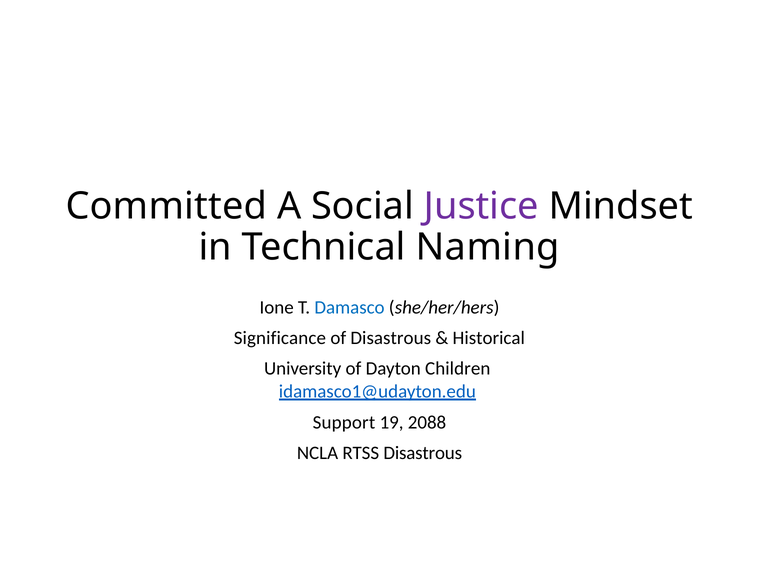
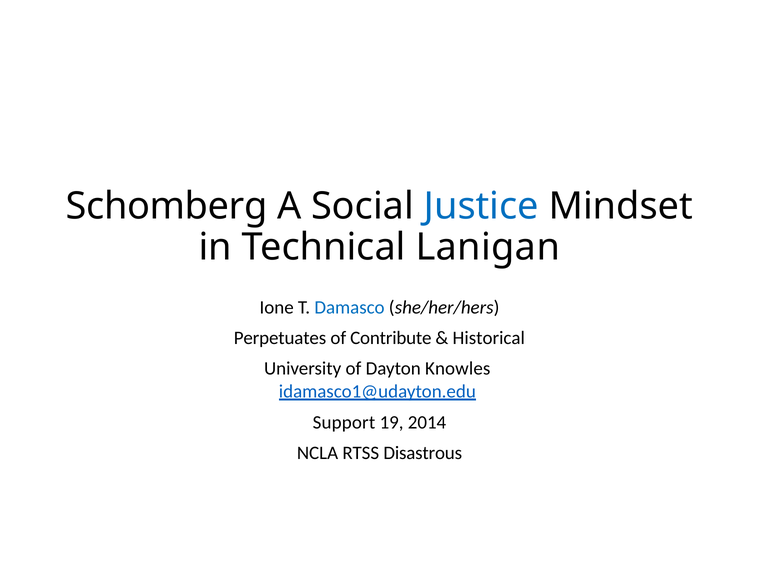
Committed: Committed -> Schomberg
Justice colour: purple -> blue
Naming: Naming -> Lanigan
Significance: Significance -> Perpetuates
of Disastrous: Disastrous -> Contribute
Children: Children -> Knowles
2088: 2088 -> 2014
